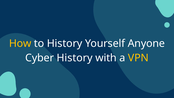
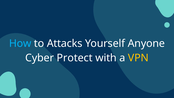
How colour: yellow -> light blue
to History: History -> Attacks
Cyber History: History -> Protect
